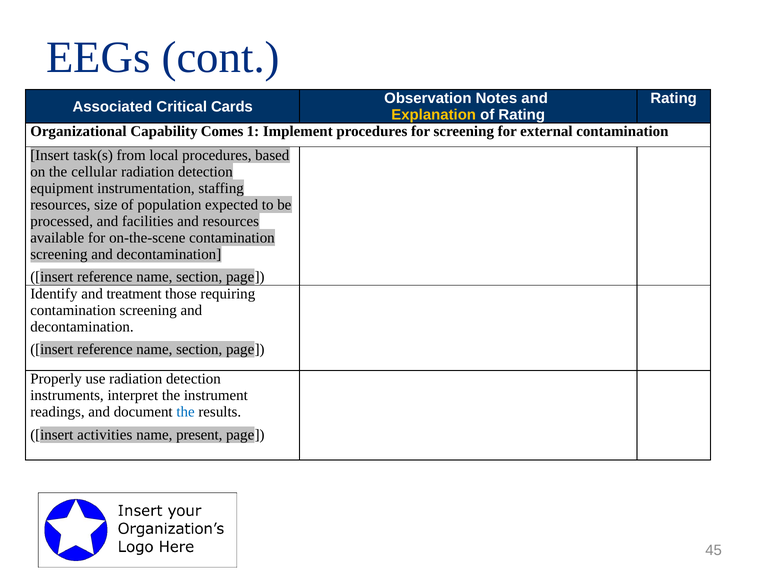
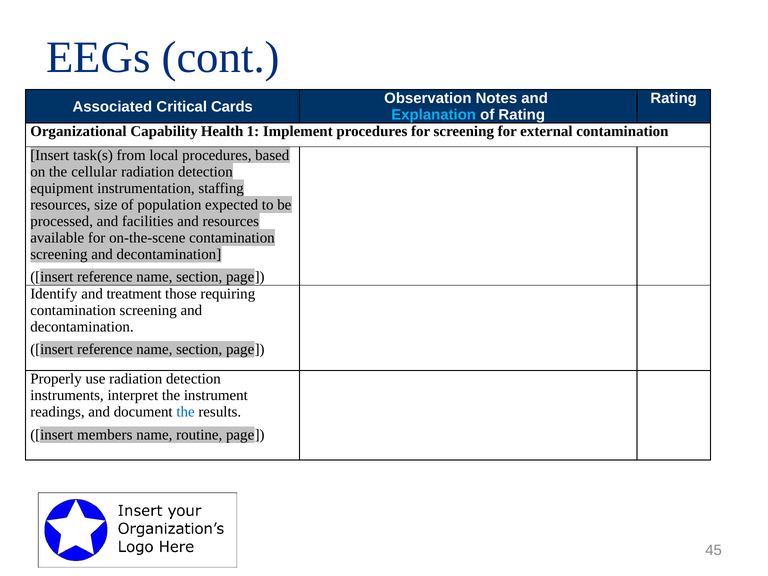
Explanation colour: yellow -> light blue
Comes: Comes -> Health
activities: activities -> members
present: present -> routine
